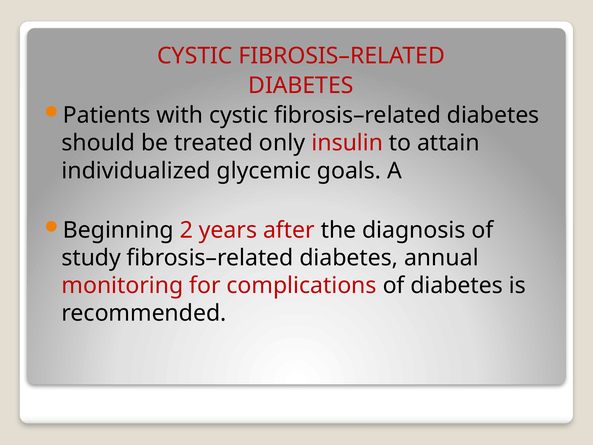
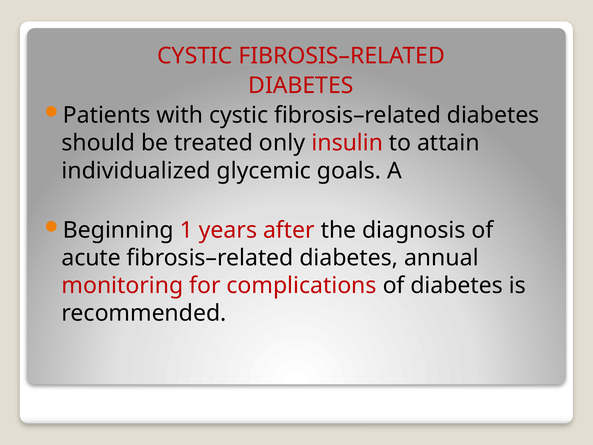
2: 2 -> 1
study: study -> acute
